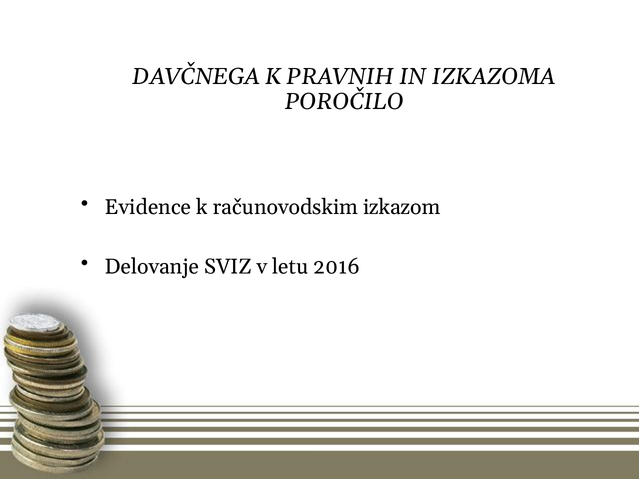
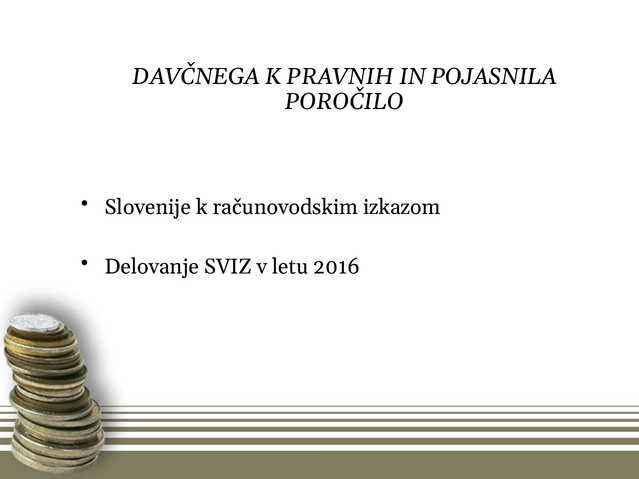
IZKAZOMA: IZKAZOMA -> POJASNILA
Evidence: Evidence -> Slovenije
